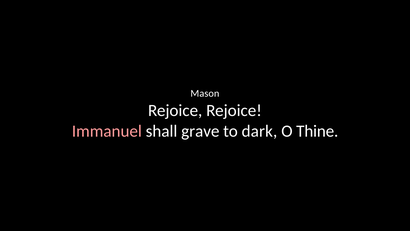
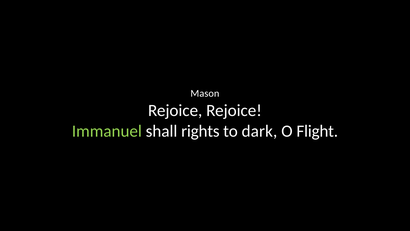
Immanuel colour: pink -> light green
grave: grave -> rights
Thine: Thine -> Flight
